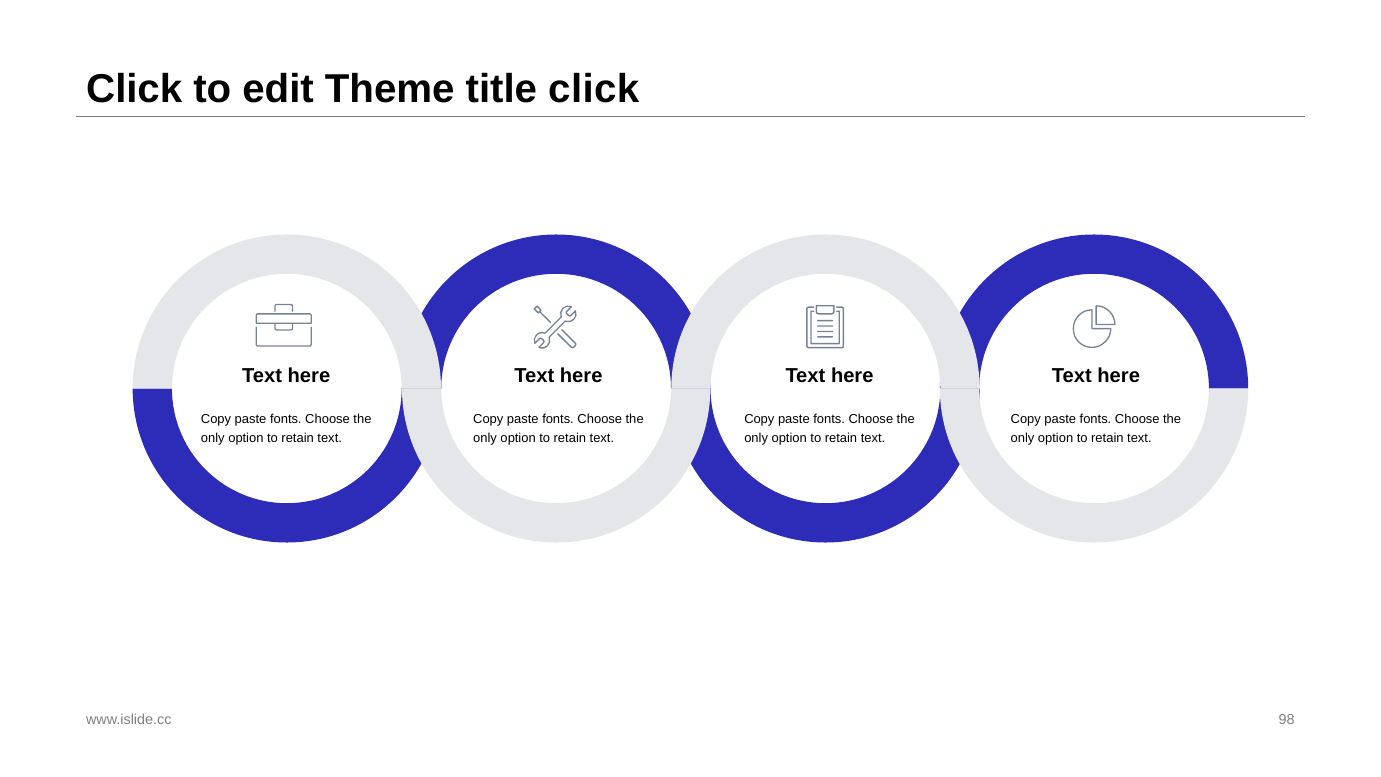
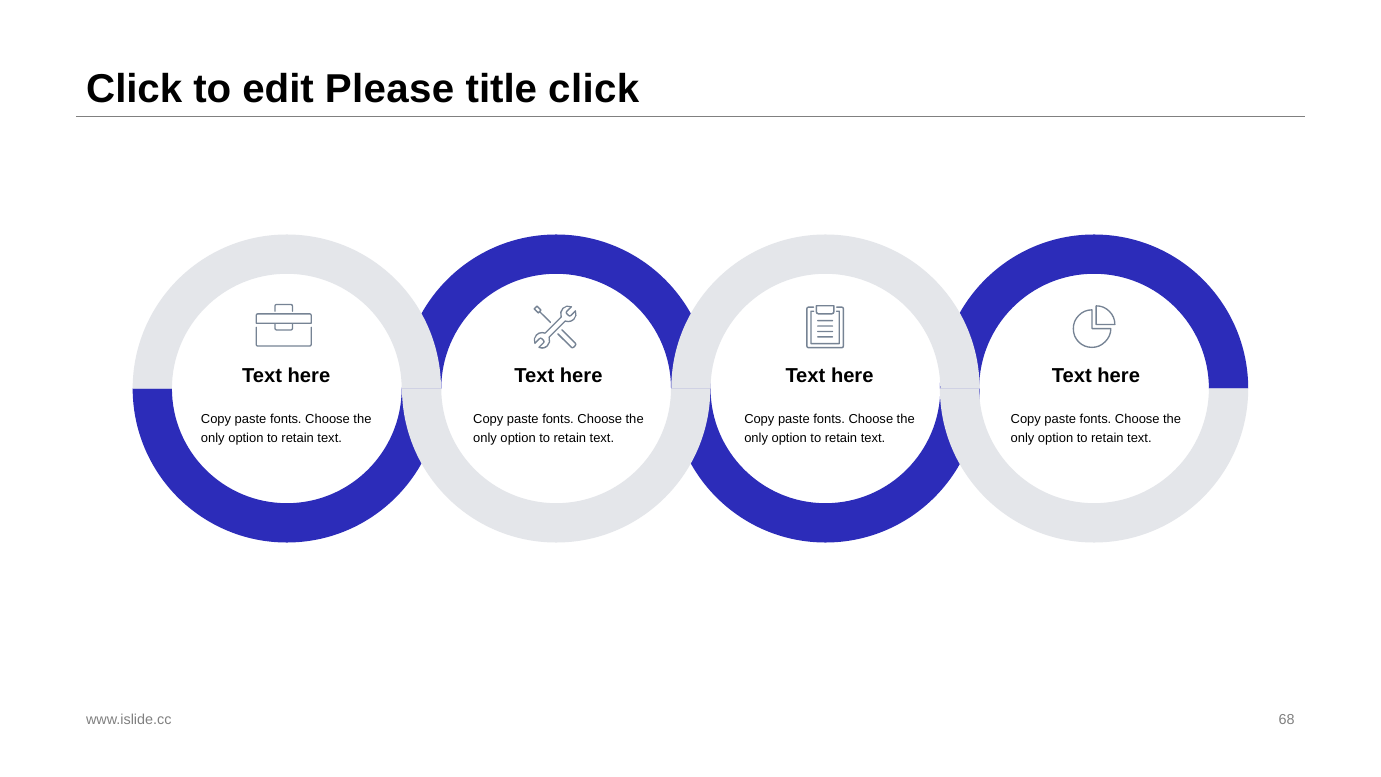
Theme: Theme -> Please
98: 98 -> 68
